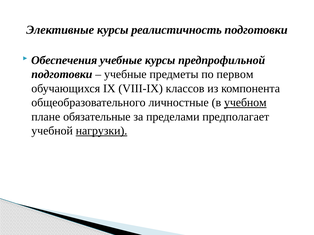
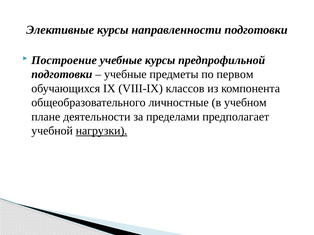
реалистичность: реалистичность -> направленности
Обеспечения: Обеспечения -> Построение
учебном underline: present -> none
обязательные: обязательные -> деятельности
